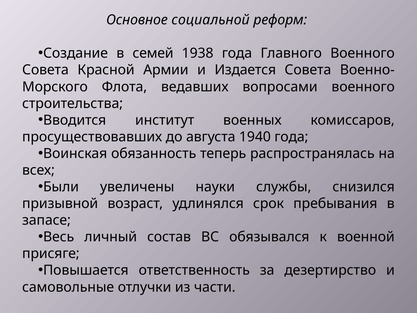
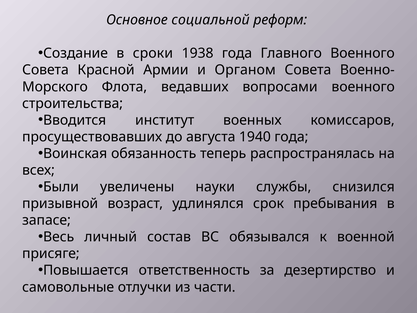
семей: семей -> сроки
Издается: Издается -> Органом
